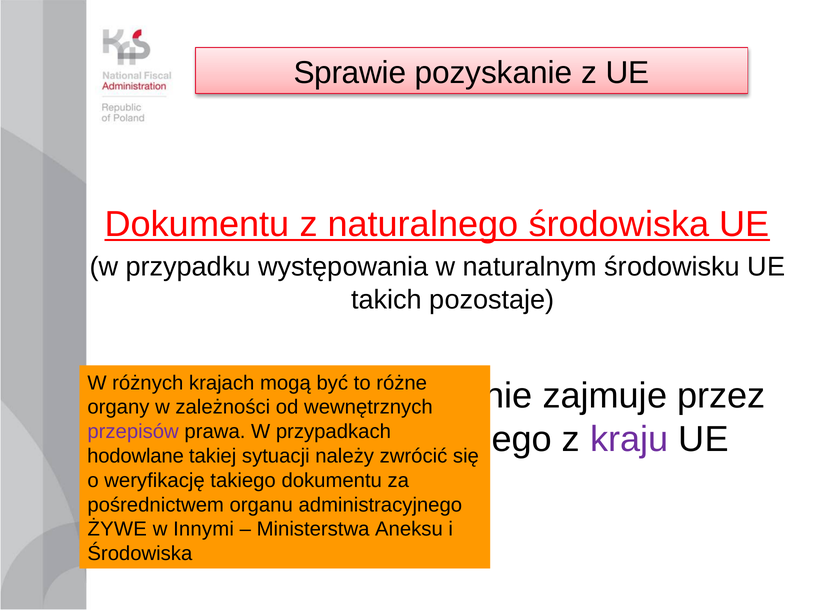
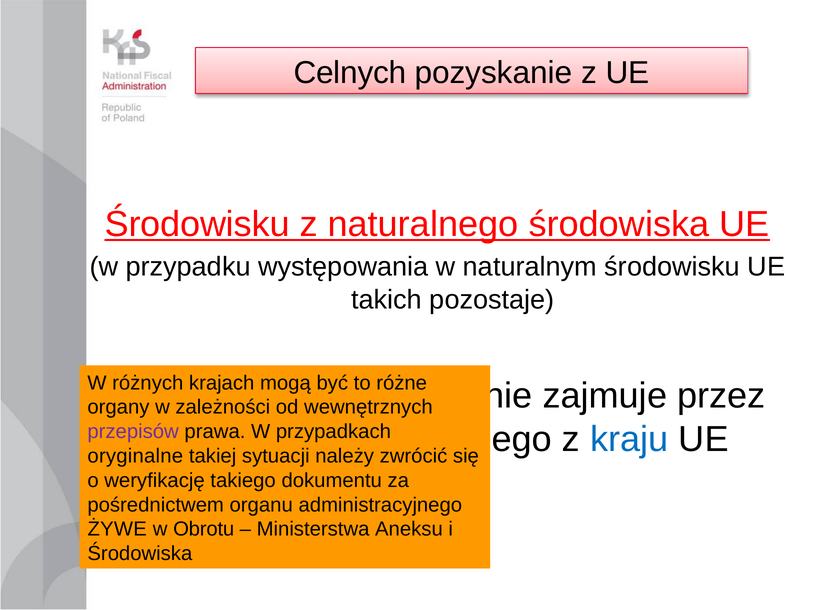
Sprawie: Sprawie -> Celnych
Dokumentu at (197, 224): Dokumentu -> Środowisku
kraju colour: purple -> blue
hodowlane: hodowlane -> oryginalne
Innymi: Innymi -> Obrotu
